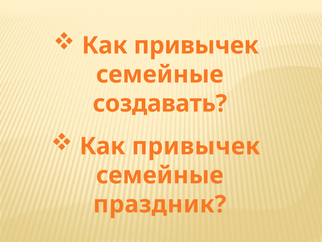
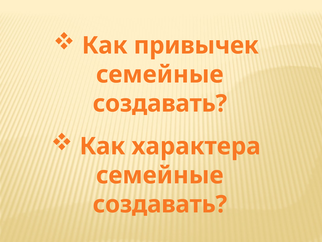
привычек at (196, 146): привычек -> характера
праздник at (160, 204): праздник -> создавать
